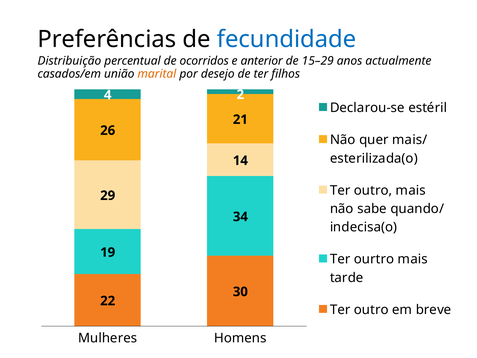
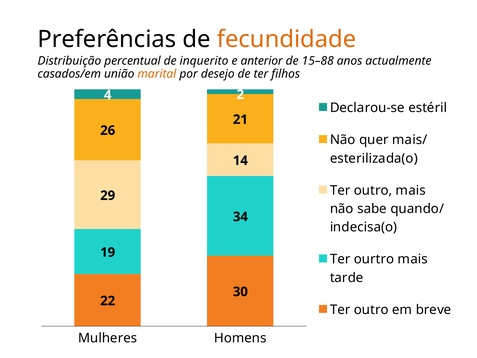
fecundidade colour: blue -> orange
ocorridos: ocorridos -> inquerito
15–29: 15–29 -> 15–88
